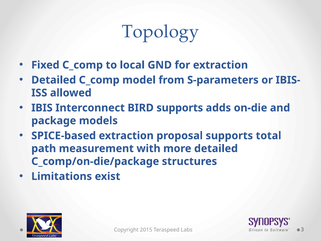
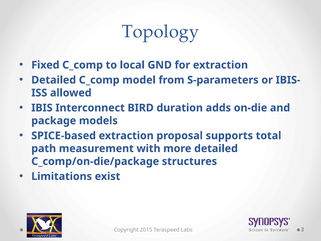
BIRD supports: supports -> duration
